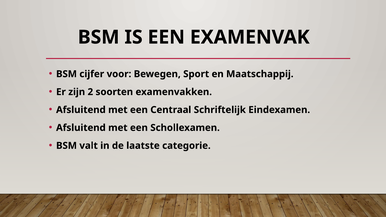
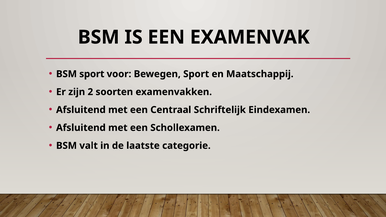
BSM cijfer: cijfer -> sport
